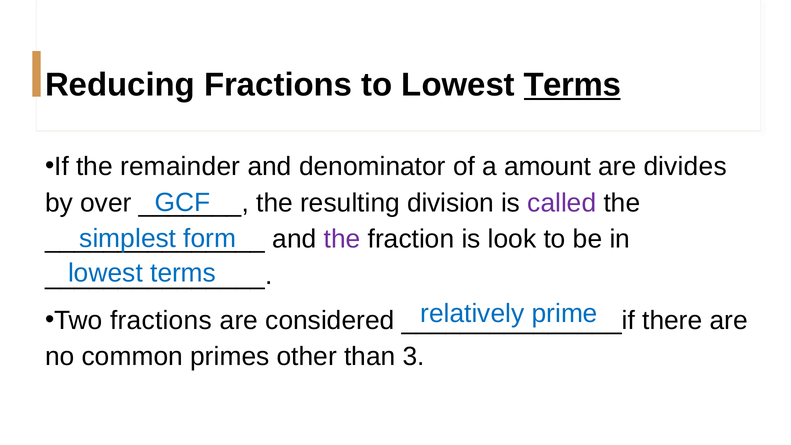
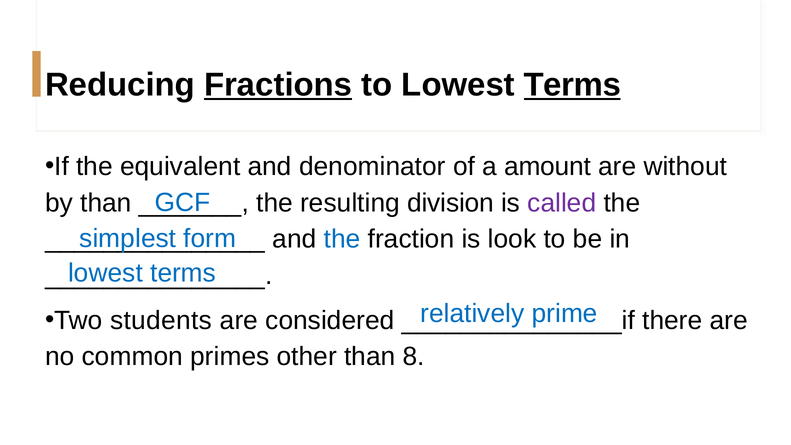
Fractions at (278, 85) underline: none -> present
remainder: remainder -> equivalent
divides: divides -> without
by over: over -> than
the at (342, 239) colour: purple -> blue
Two fractions: fractions -> students
3: 3 -> 8
